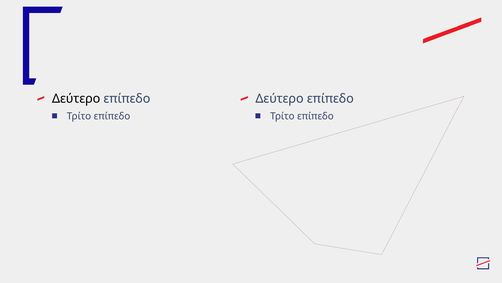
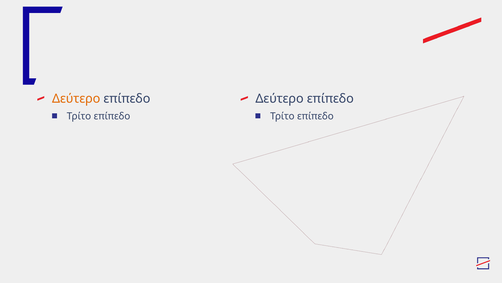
Δεύτερο at (76, 99) colour: black -> orange
